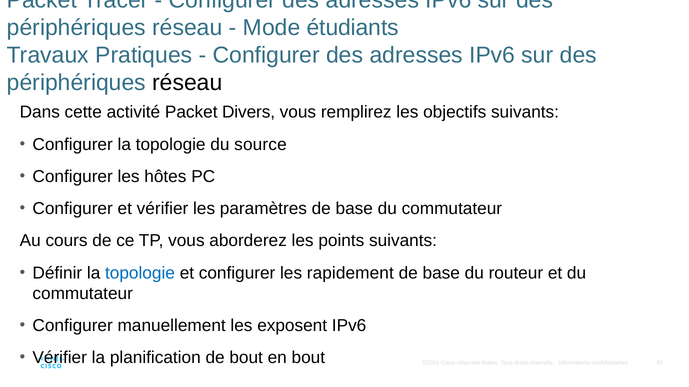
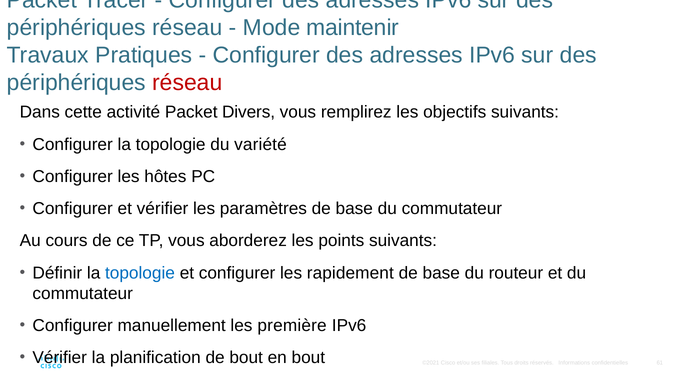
étudiants: étudiants -> maintenir
réseau at (187, 83) colour: black -> red
source: source -> variété
exposent: exposent -> première
